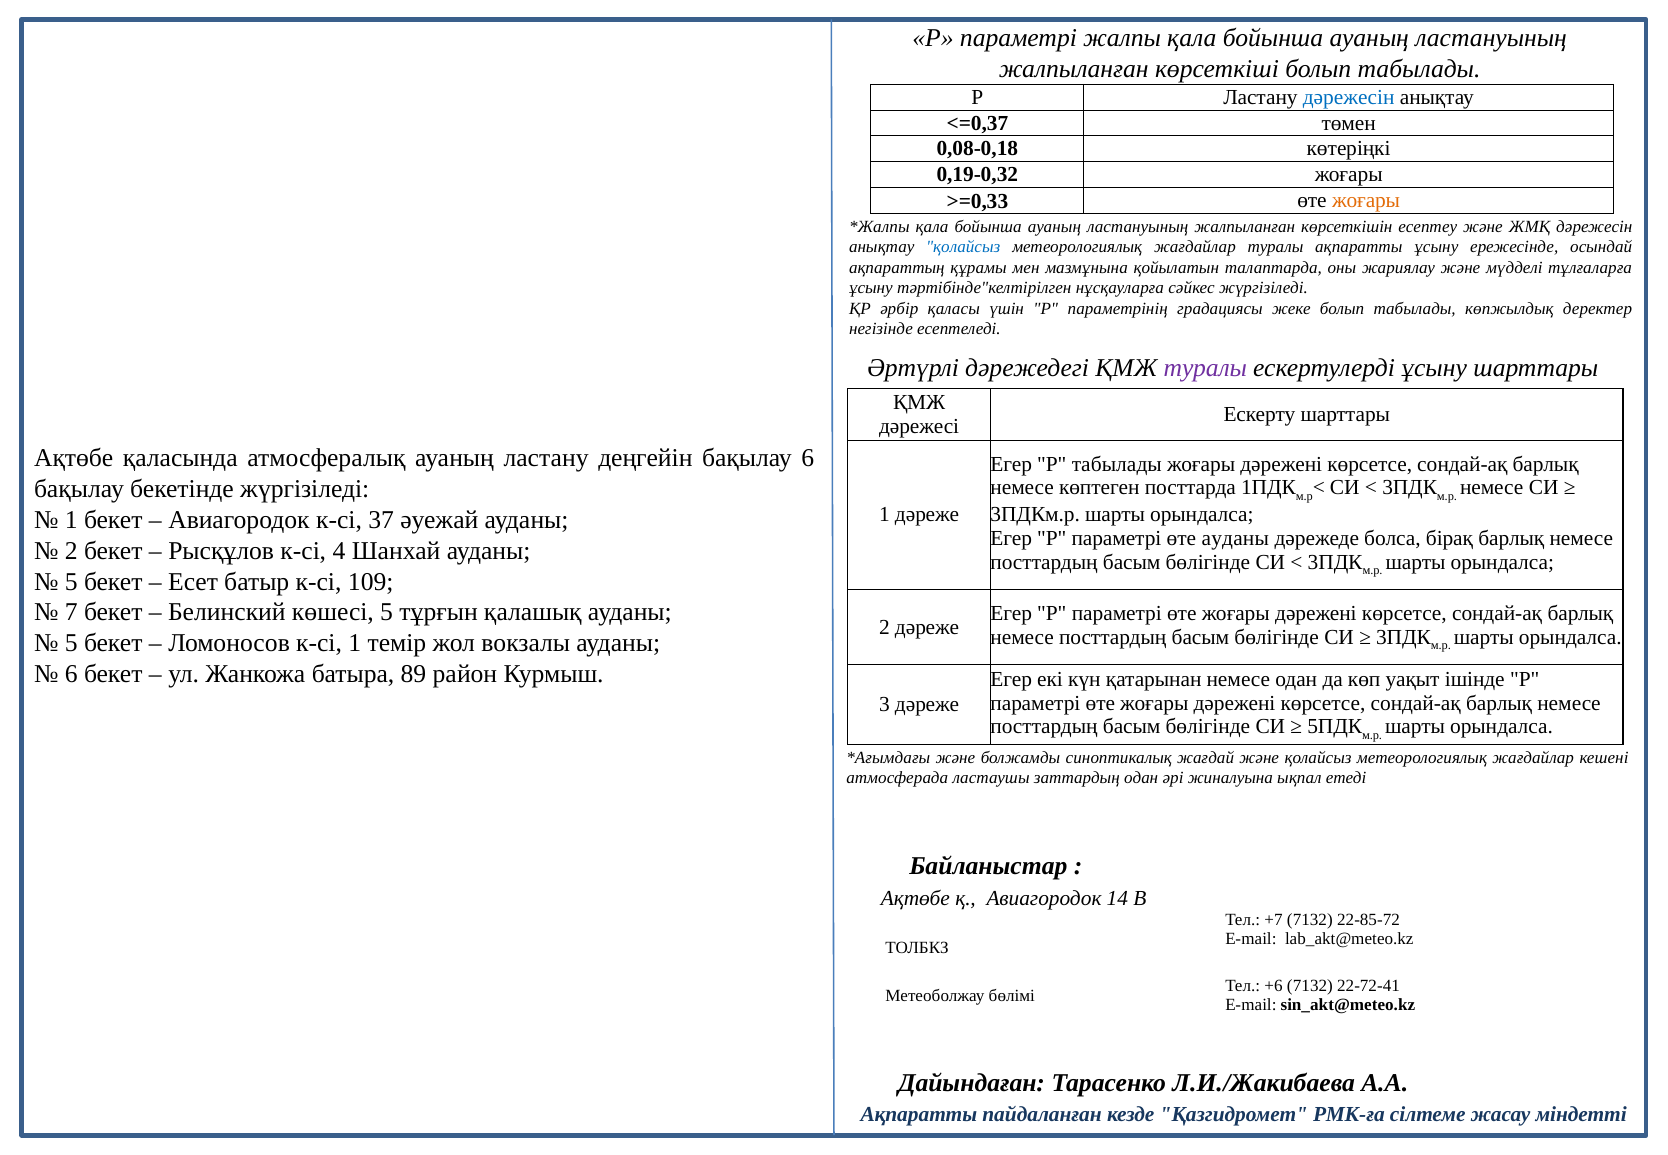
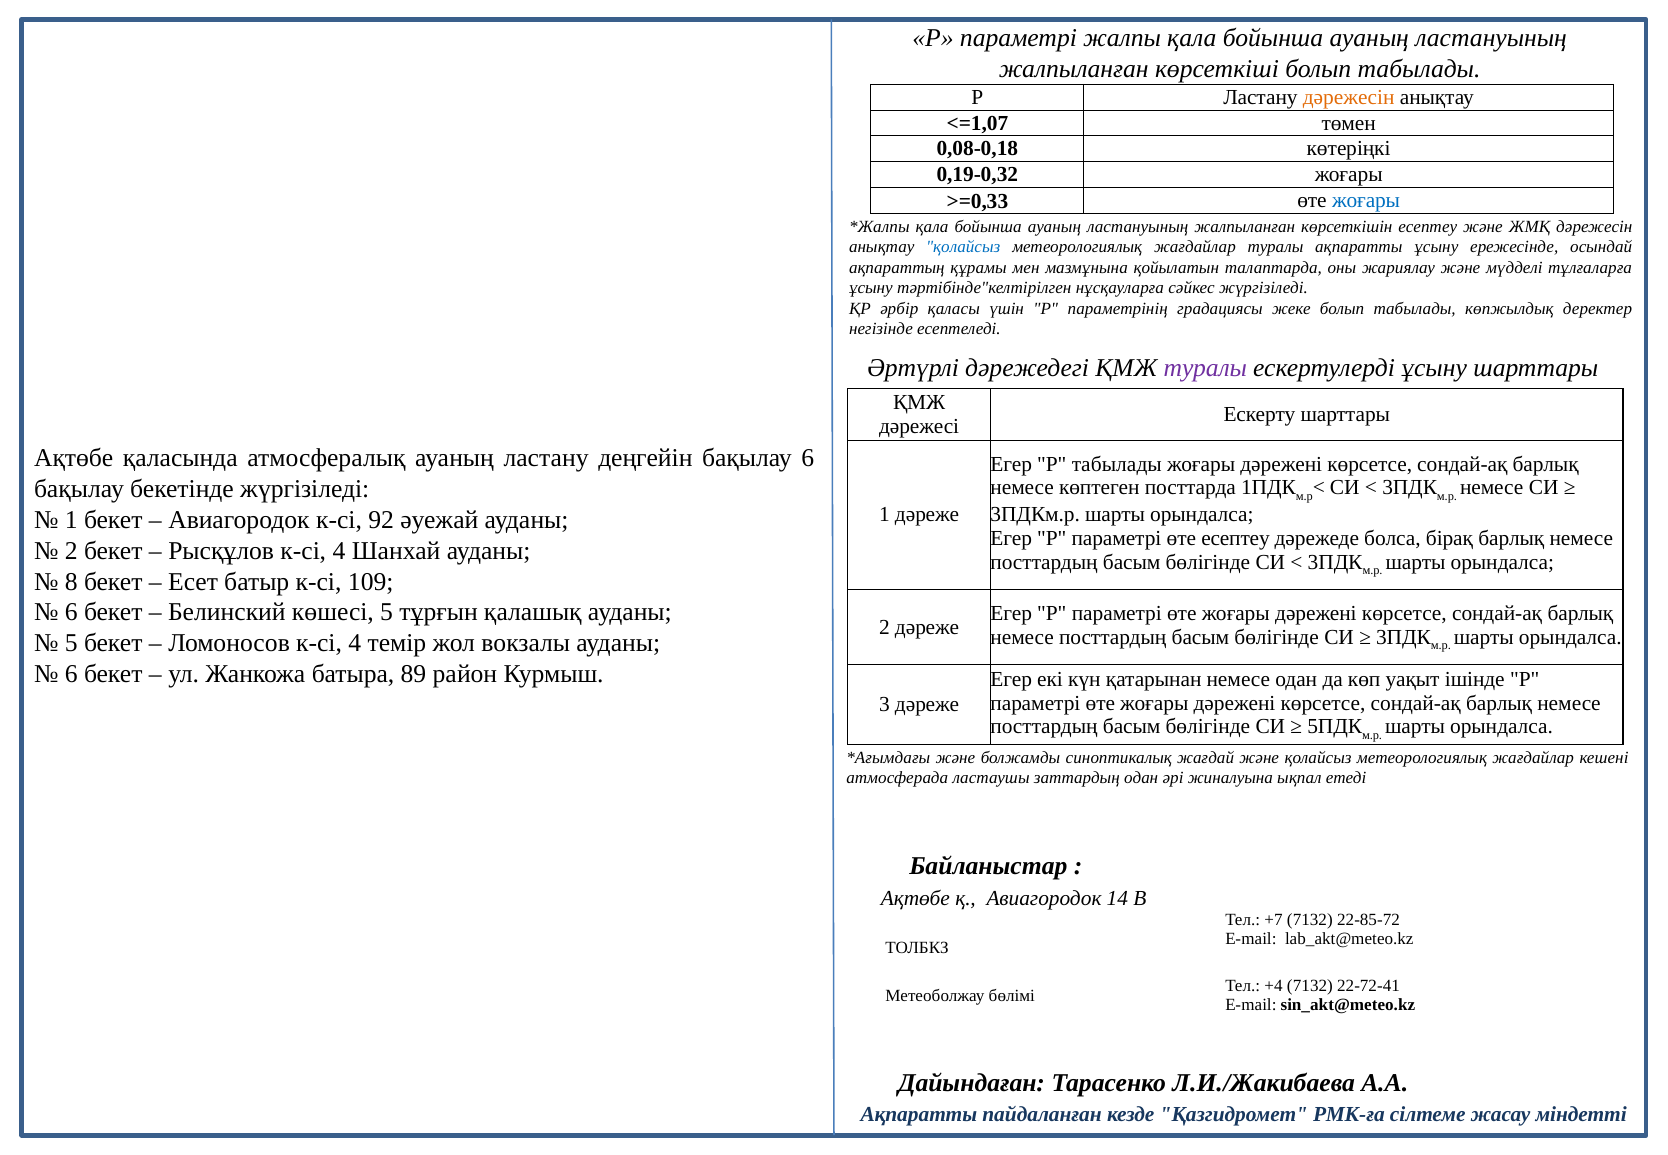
дәрежесін at (1349, 97) colour: blue -> orange
<=0,37: <=0,37 -> <=1,07
жоғары at (1366, 200) colour: orange -> blue
37: 37 -> 92
өте ауданы: ауданы -> есептеу
5 at (71, 582): 5 -> 8
7 at (71, 612): 7 -> 6
Ломоносов к-сі 1: 1 -> 4
+6: +6 -> +4
